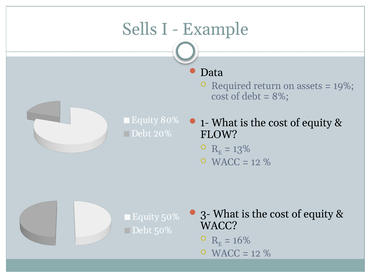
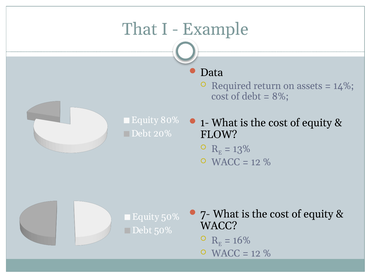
Sells: Sells -> That
19%: 19% -> 14%
3-: 3- -> 7-
